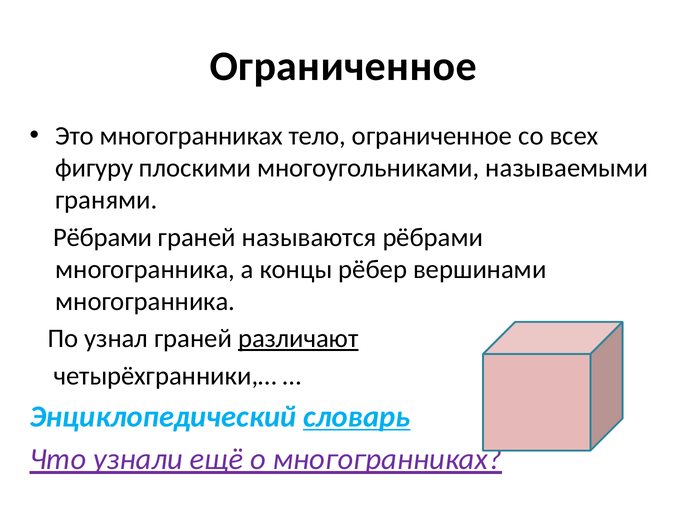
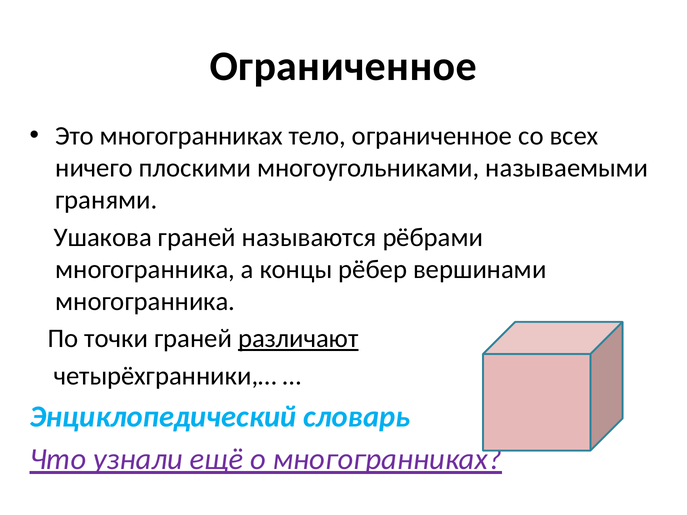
фигуру: фигуру -> ничего
Рёбрами at (103, 237): Рёбрами -> Ушакова
узнал: узнал -> точки
словарь underline: present -> none
